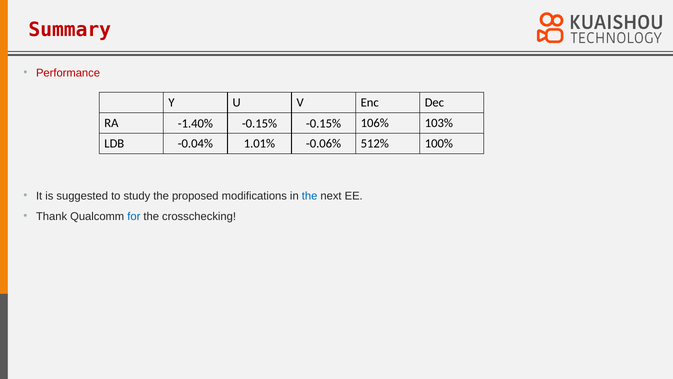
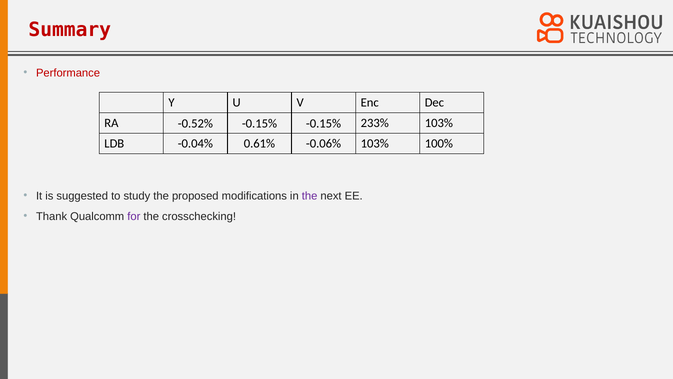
-1.40%: -1.40% -> -0.52%
106%: 106% -> 233%
1.01%: 1.01% -> 0.61%
-0.06% 512%: 512% -> 103%
the at (310, 196) colour: blue -> purple
for colour: blue -> purple
